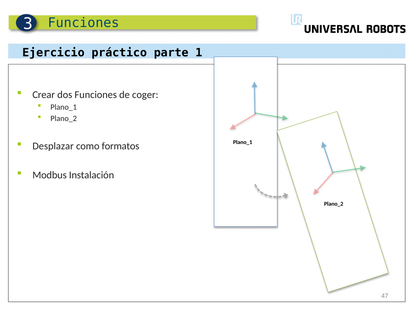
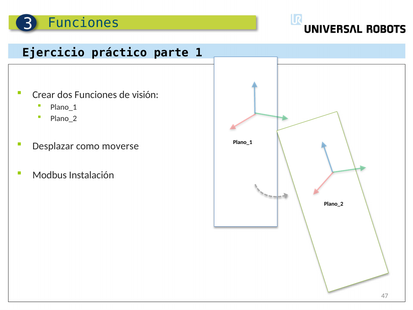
coger: coger -> visión
formatos: formatos -> moverse
